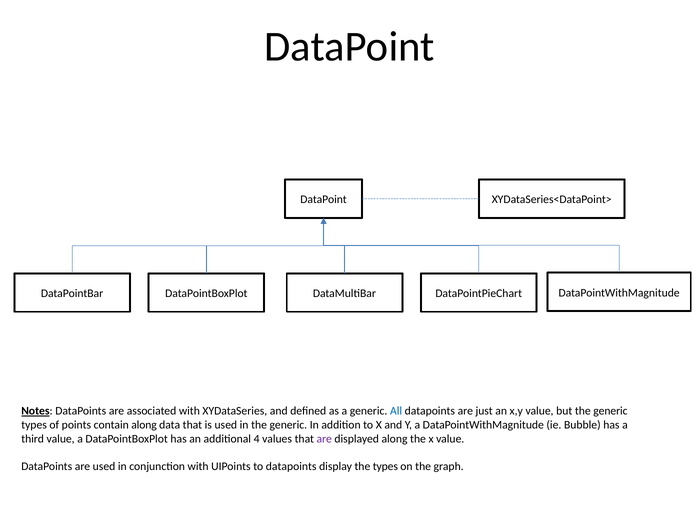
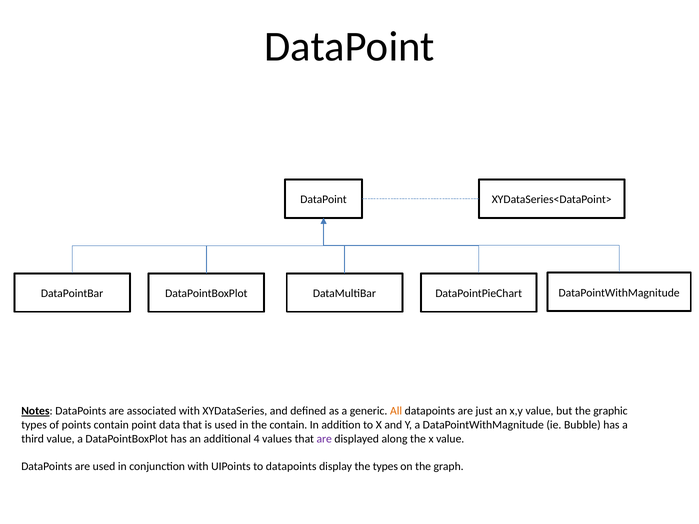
All colour: blue -> orange
but the generic: generic -> graphic
contain along: along -> point
in the generic: generic -> contain
